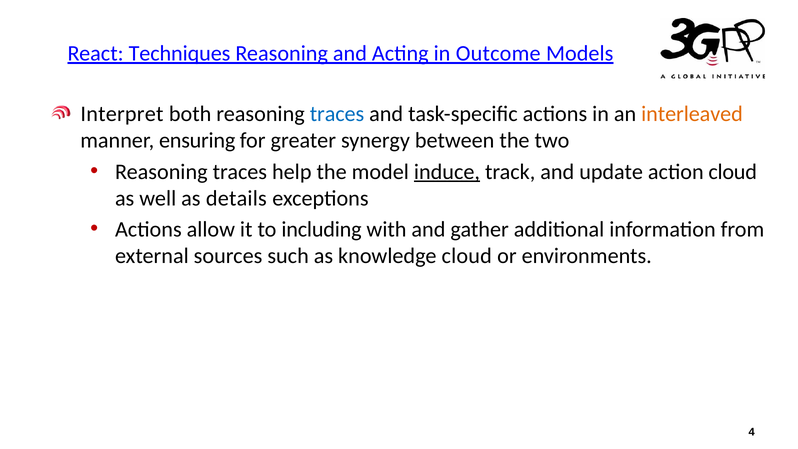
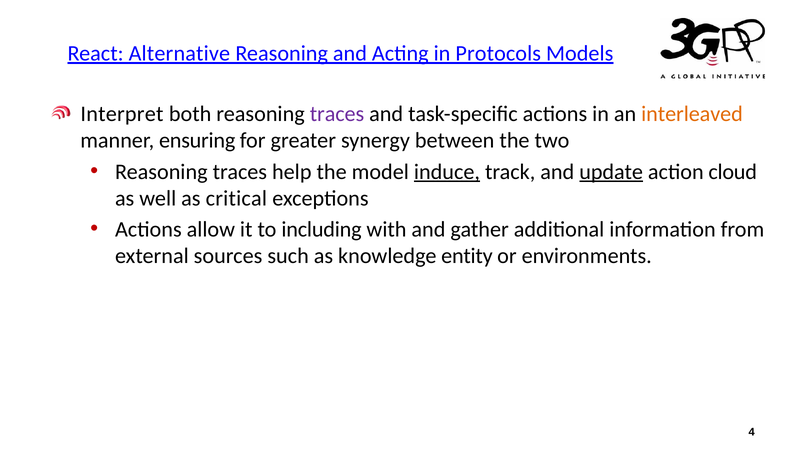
Techniques: Techniques -> Alternative
Outcome: Outcome -> Protocols
traces at (337, 114) colour: blue -> purple
update underline: none -> present
details: details -> critical
knowledge cloud: cloud -> entity
